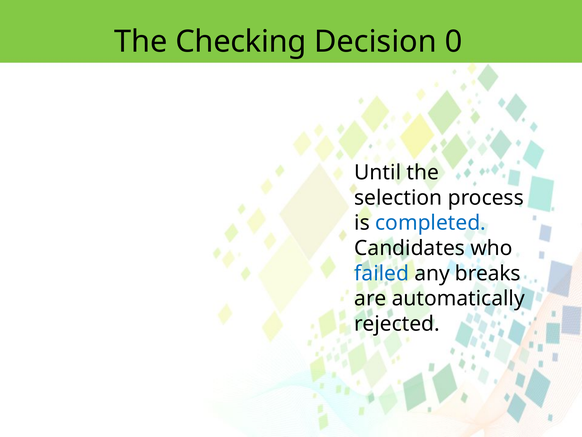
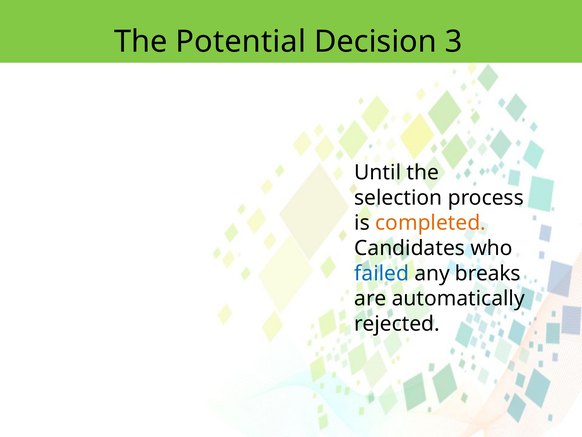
Checking: Checking -> Potential
0: 0 -> 3
completed colour: blue -> orange
